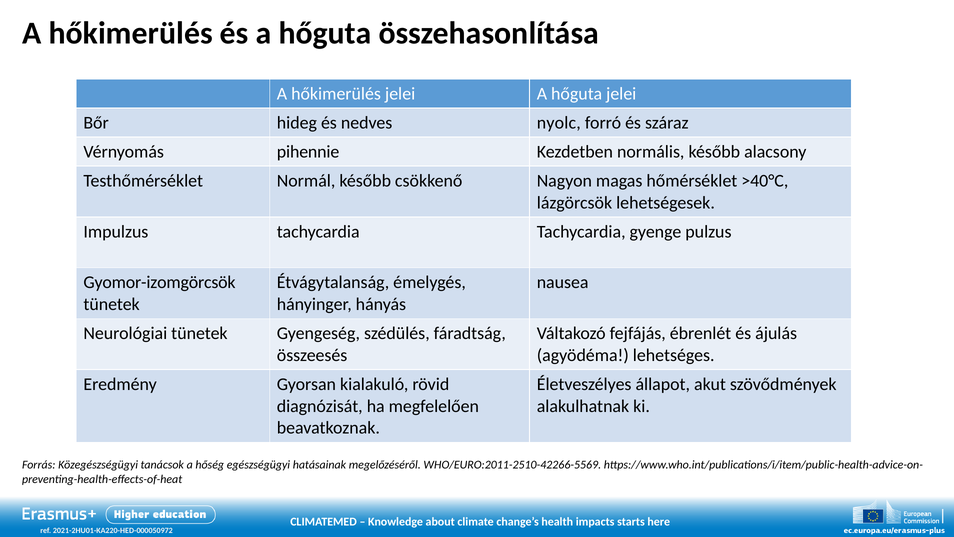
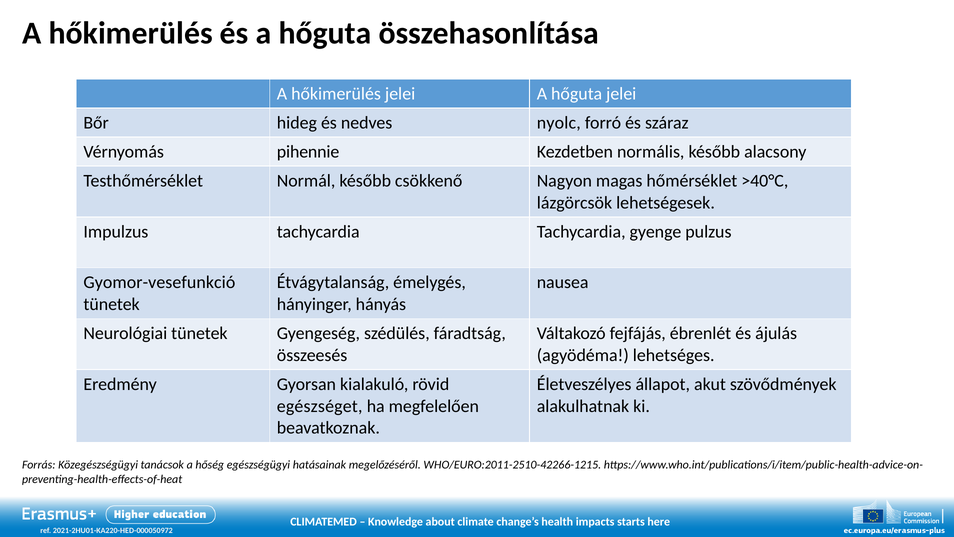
Gyomor-izomgörcsök: Gyomor-izomgörcsök -> Gyomor-vesefunkció
diagnózisát: diagnózisát -> egészséget
WHO/EURO:2011-2510-42266-5569: WHO/EURO:2011-2510-42266-5569 -> WHO/EURO:2011-2510-42266-1215
